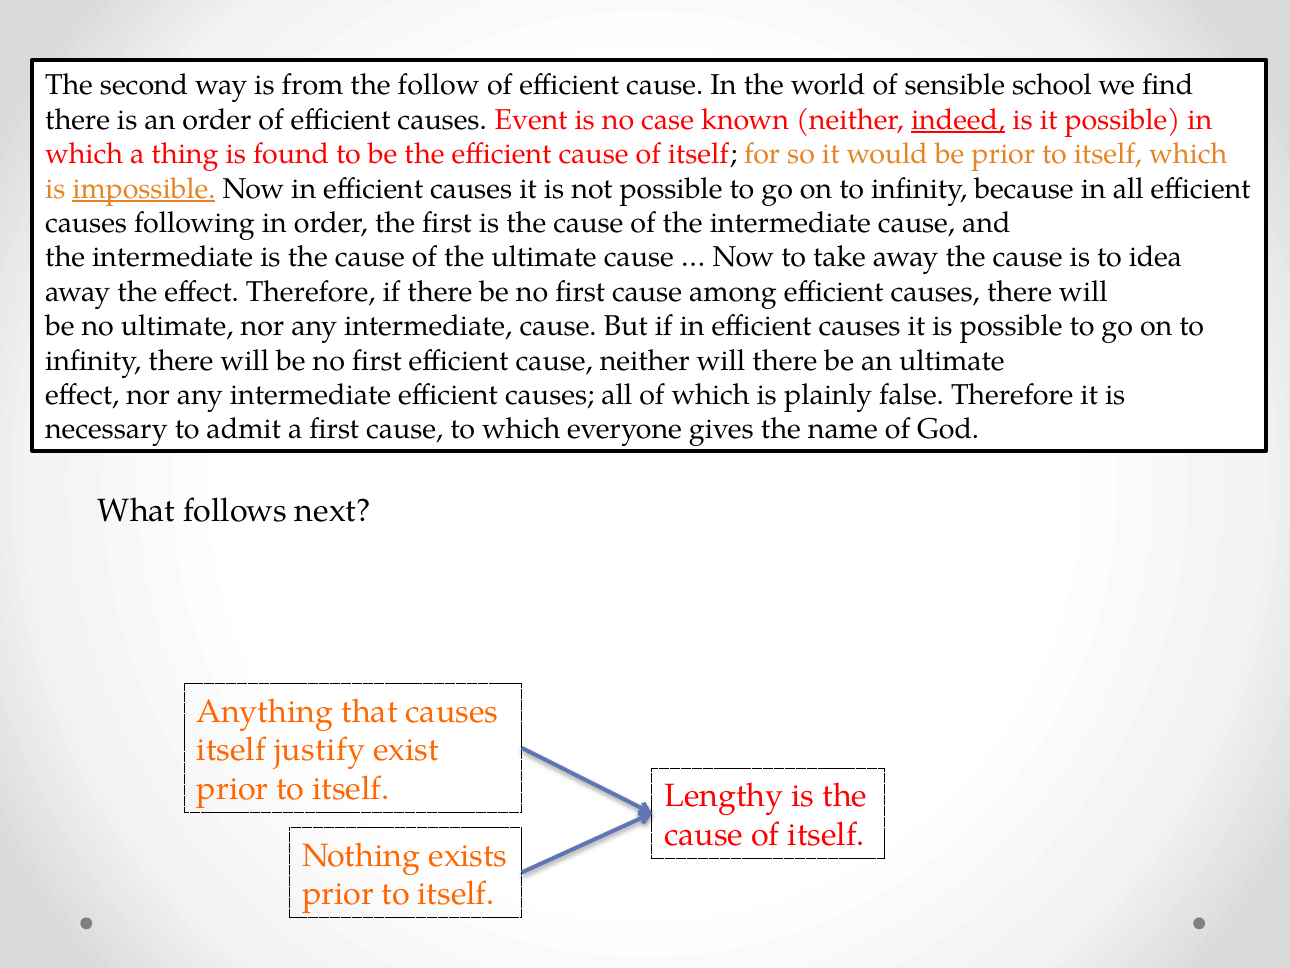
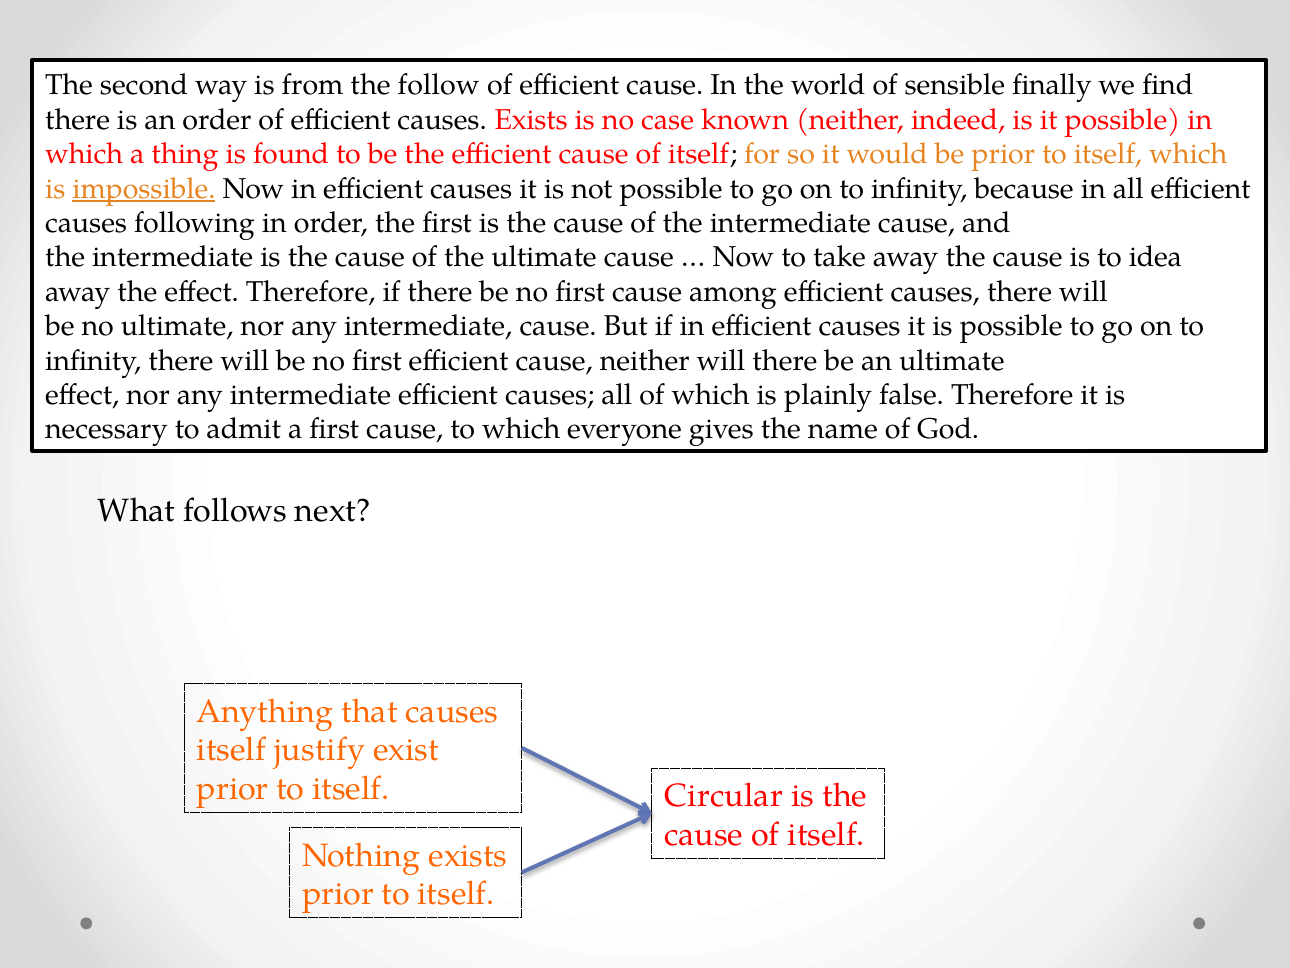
school: school -> finally
causes Event: Event -> Exists
indeed underline: present -> none
Lengthy: Lengthy -> Circular
